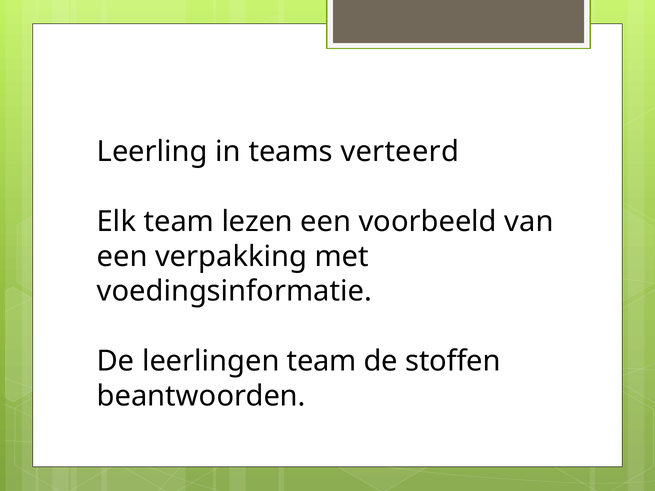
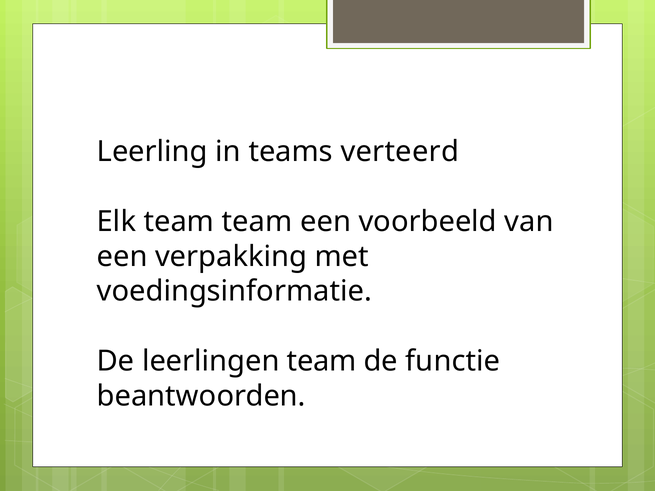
team lezen: lezen -> team
stoffen: stoffen -> functie
